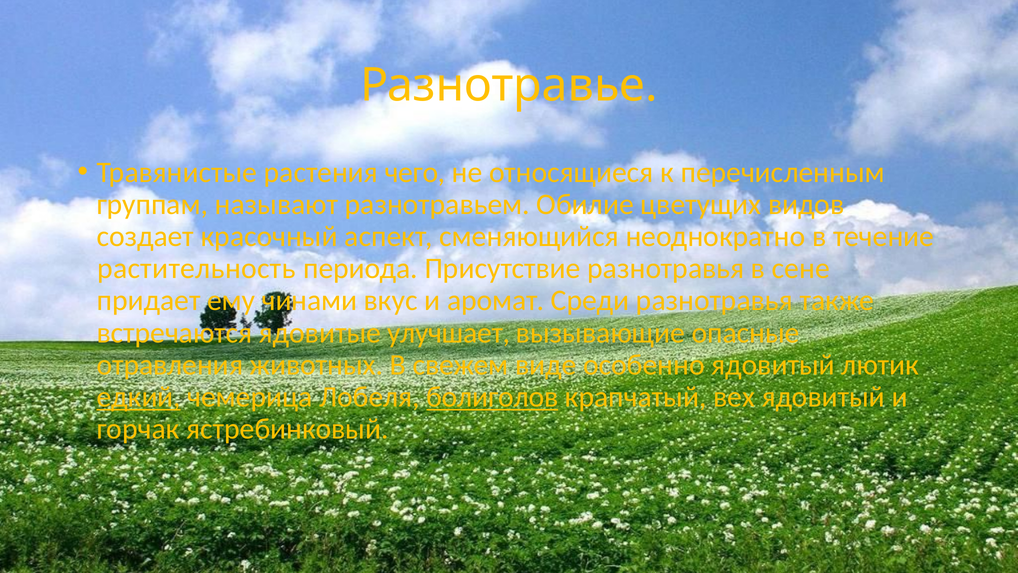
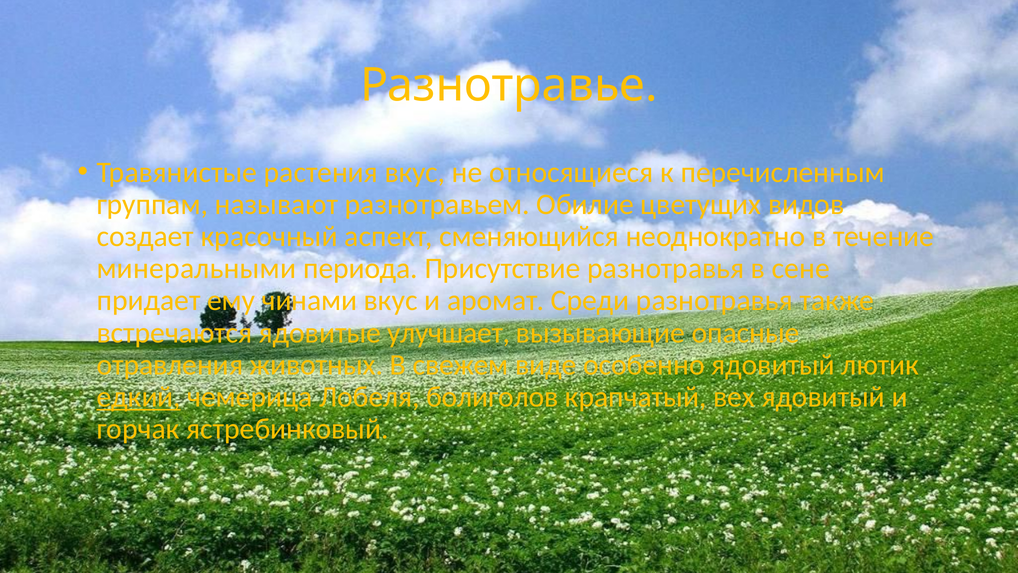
растения чего: чего -> вкус
растительность: растительность -> минеральными
болиголов underline: present -> none
